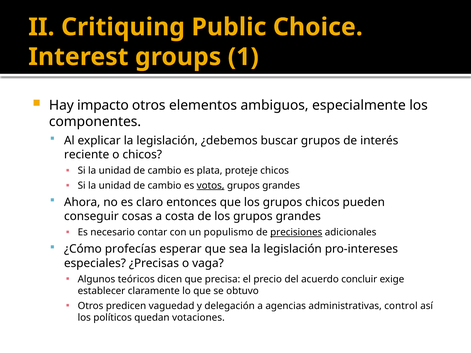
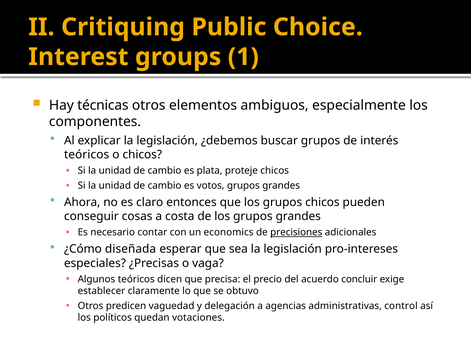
impacto: impacto -> técnicas
reciente at (87, 155): reciente -> teóricos
votos underline: present -> none
populismo: populismo -> economics
profecías: profecías -> diseñada
